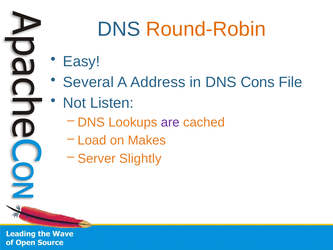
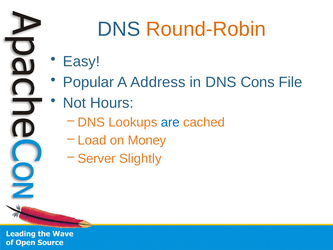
Several: Several -> Popular
Listen: Listen -> Hours
are colour: purple -> blue
Makes: Makes -> Money
